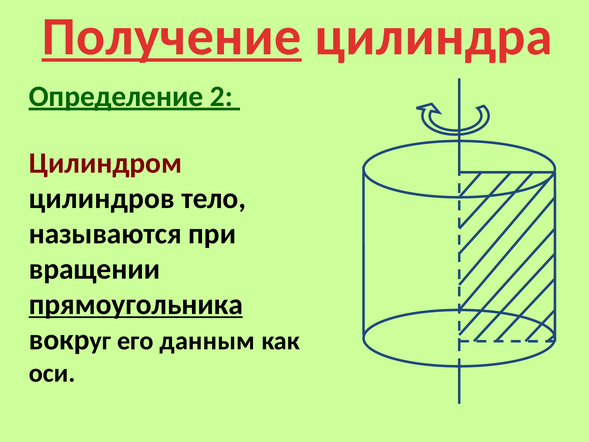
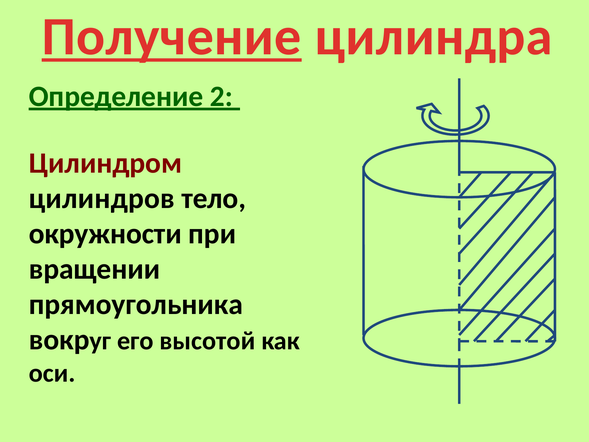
называются: называются -> окружности
прямоугольника underline: present -> none
данным: данным -> высотой
